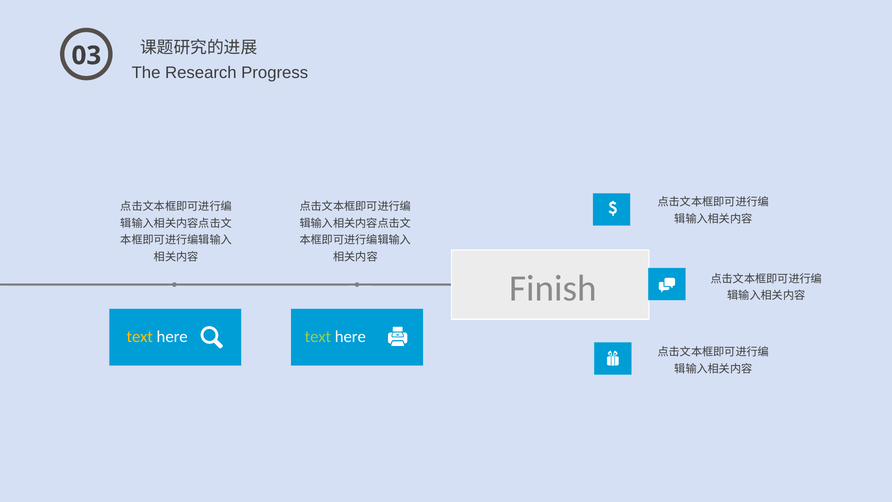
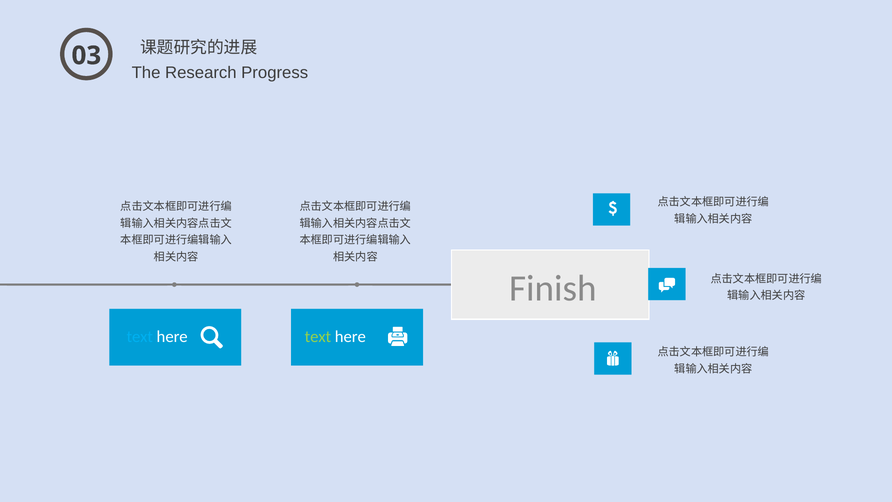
text at (140, 337) colour: yellow -> light blue
